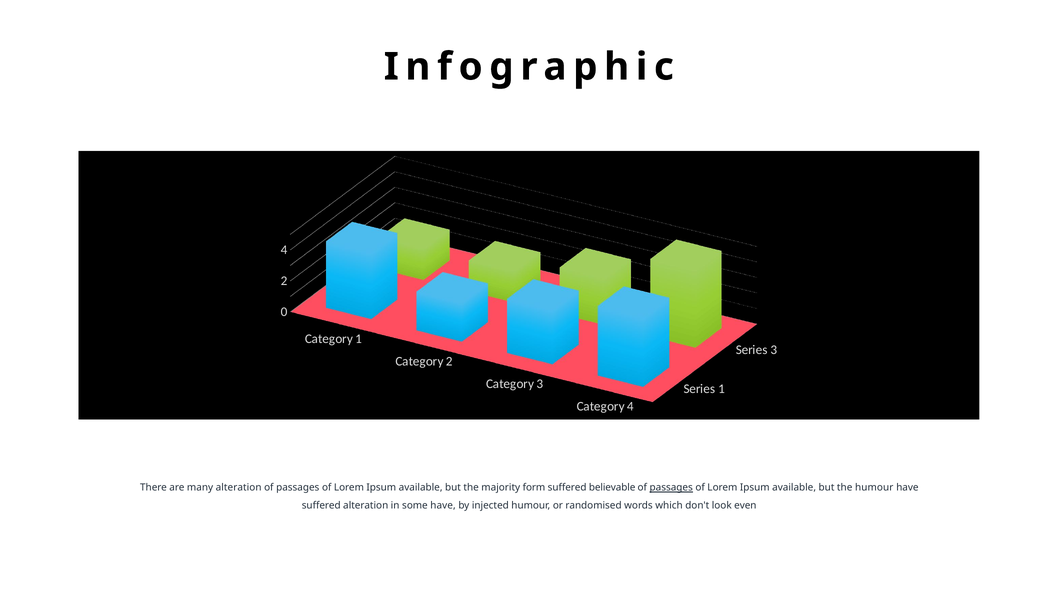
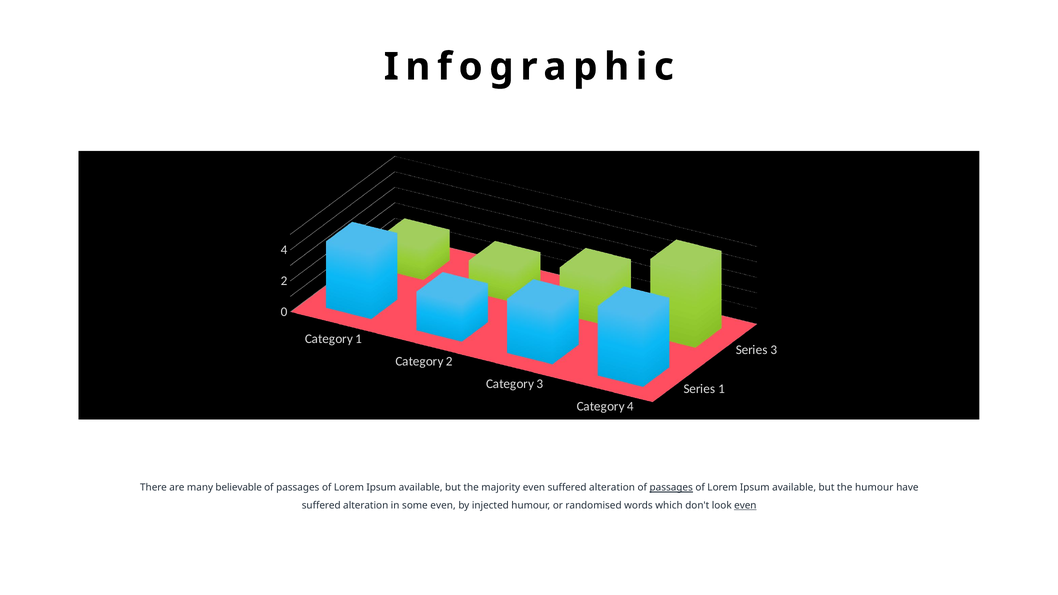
many alteration: alteration -> believable
majority form: form -> even
believable at (612, 488): believable -> alteration
some have: have -> even
even at (745, 505) underline: none -> present
